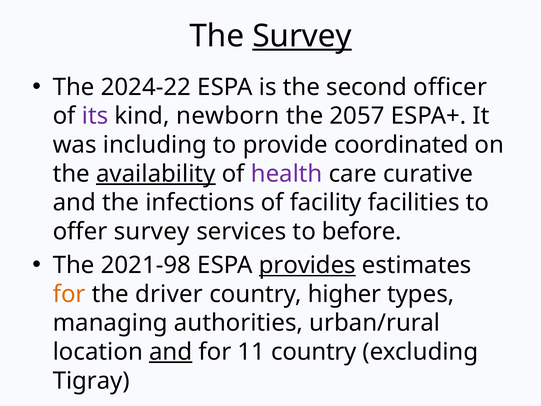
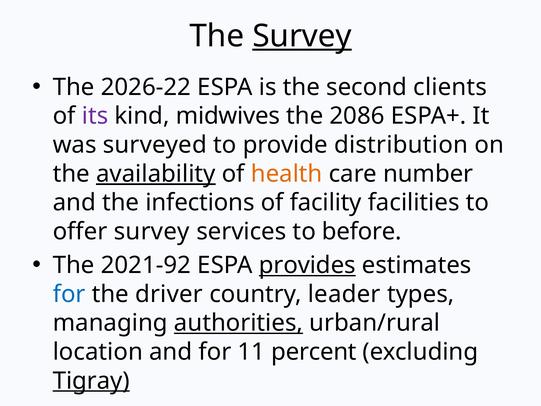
2024-22: 2024-22 -> 2026-22
officer: officer -> clients
newborn: newborn -> midwives
2057: 2057 -> 2086
including: including -> surveyed
coordinated: coordinated -> distribution
health colour: purple -> orange
curative: curative -> number
2021-98: 2021-98 -> 2021-92
for at (69, 294) colour: orange -> blue
higher: higher -> leader
authorities underline: none -> present
and at (171, 352) underline: present -> none
11 country: country -> percent
Tigray underline: none -> present
